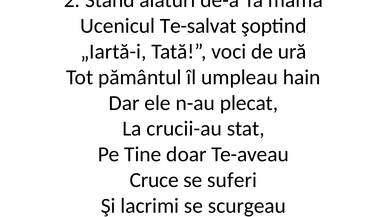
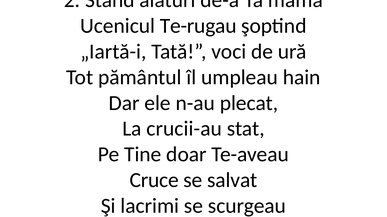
Te-salvat: Te-salvat -> Te-rugau
suferi: suferi -> salvat
